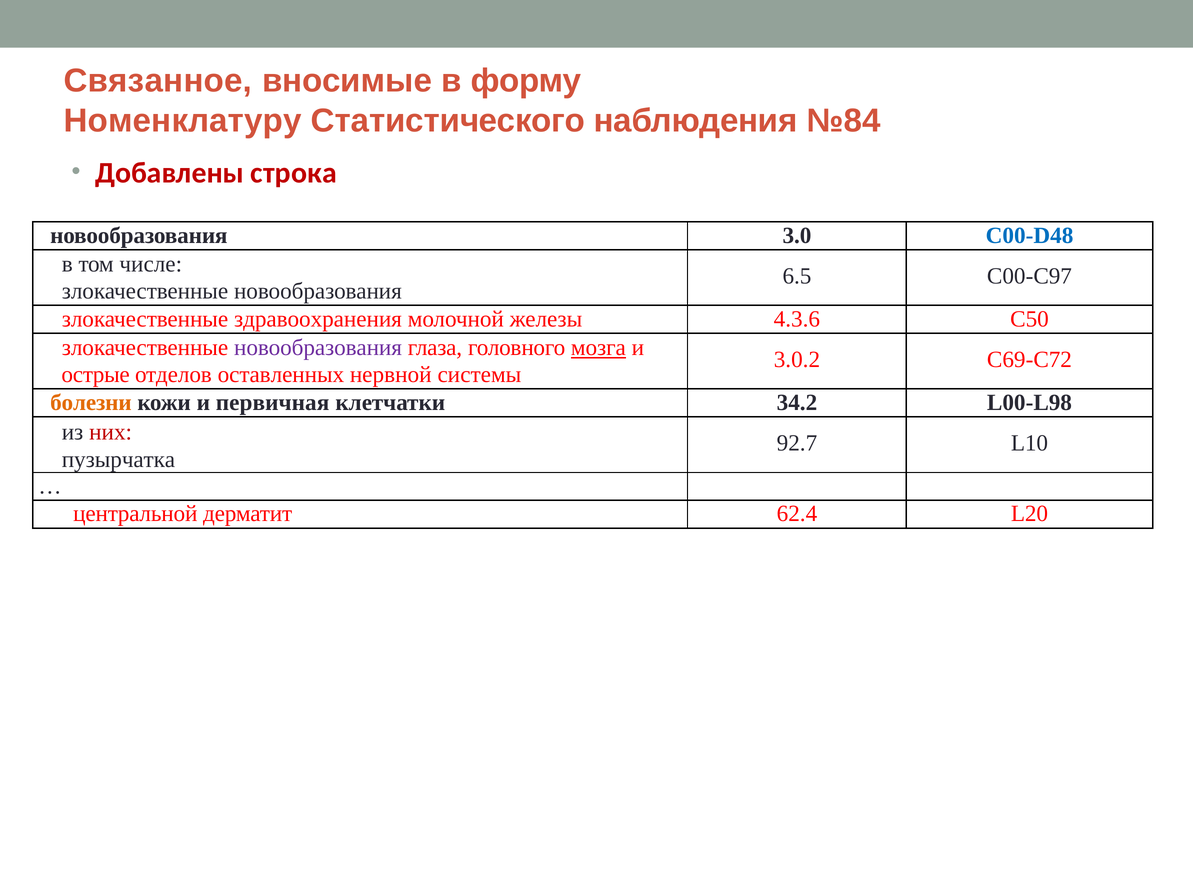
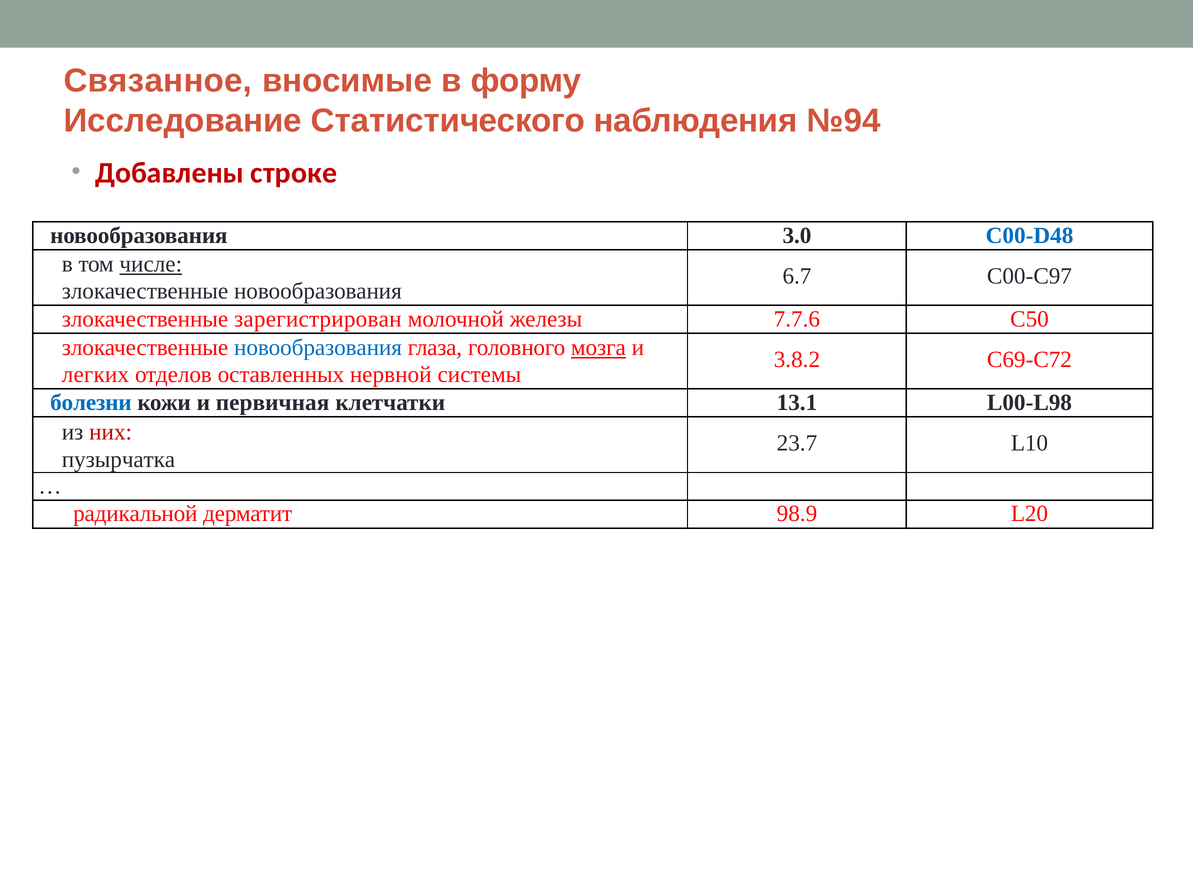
Номенклатуру: Номенклатуру -> Исследование
№84: №84 -> №94
строка: строка -> строке
числе underline: none -> present
6.5: 6.5 -> 6.7
здравоохранения: здравоохранения -> зарегистрирован
4.3.6: 4.3.6 -> 7.7.6
новообразования at (318, 348) colour: purple -> blue
3.0.2: 3.0.2 -> 3.8.2
острые: острые -> легких
болезни colour: orange -> blue
34.2: 34.2 -> 13.1
92.7: 92.7 -> 23.7
центральной: центральной -> радикальной
62.4: 62.4 -> 98.9
